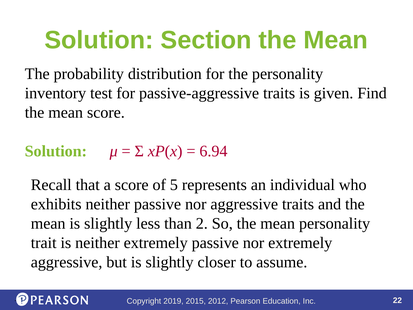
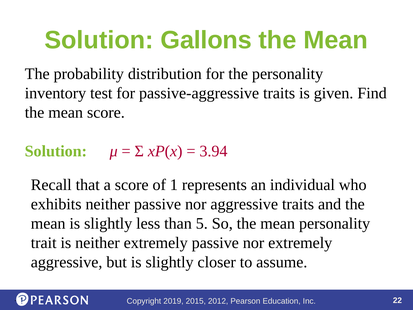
Section: Section -> Gallons
6.94: 6.94 -> 3.94
5: 5 -> 1
2: 2 -> 5
